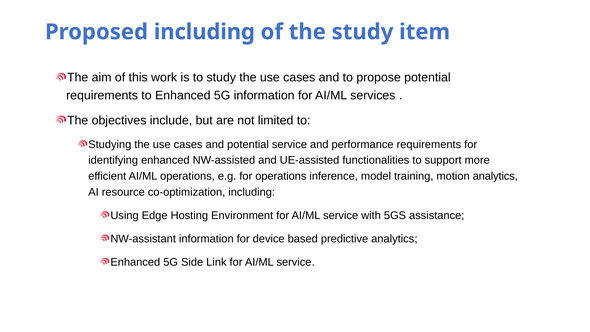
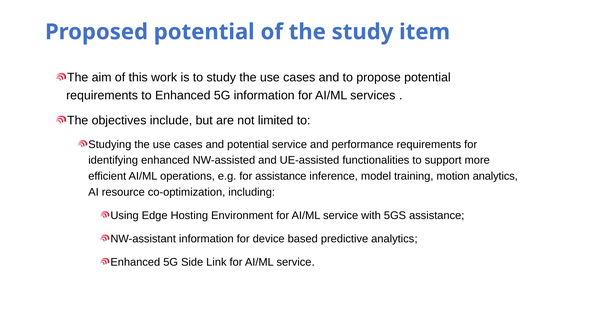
Proposed including: including -> potential
for operations: operations -> assistance
